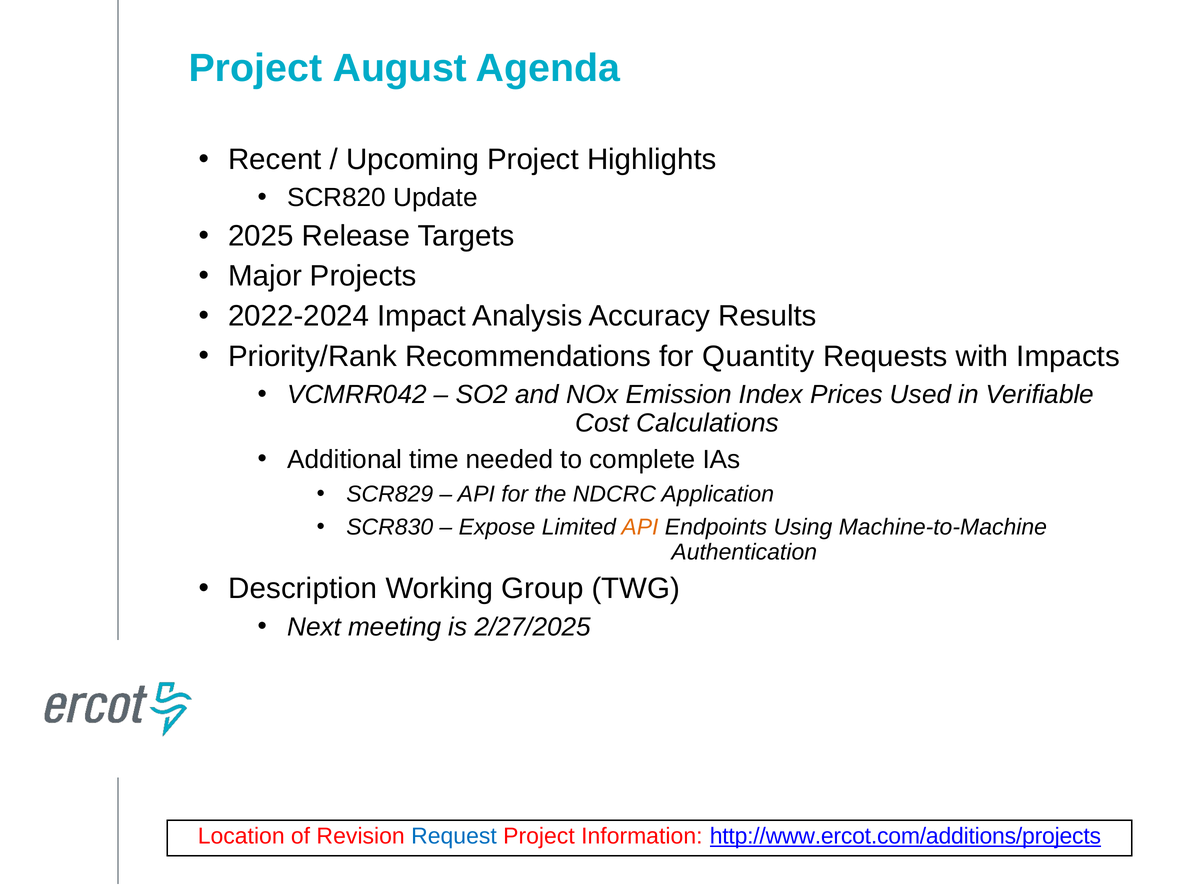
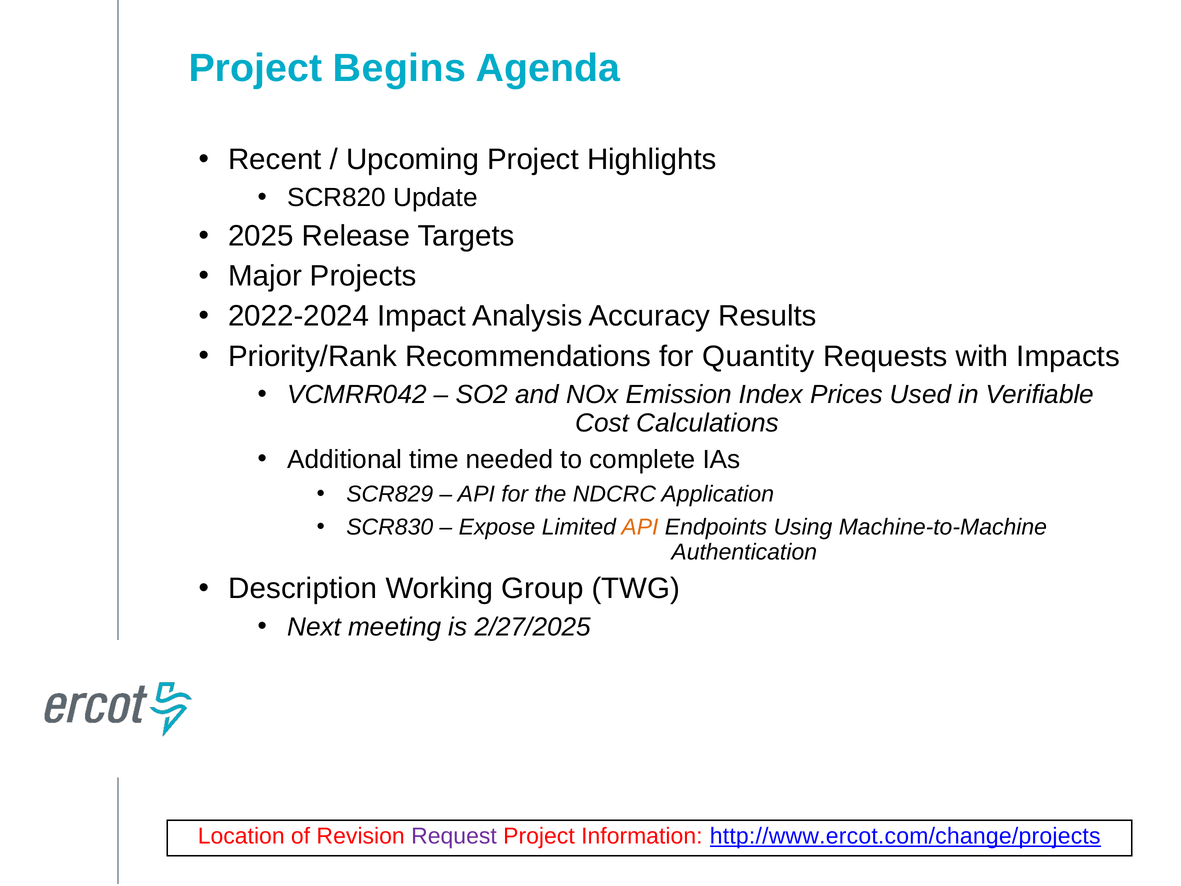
August: August -> Begins
Request colour: blue -> purple
http://www.ercot.com/additions/projects: http://www.ercot.com/additions/projects -> http://www.ercot.com/change/projects
